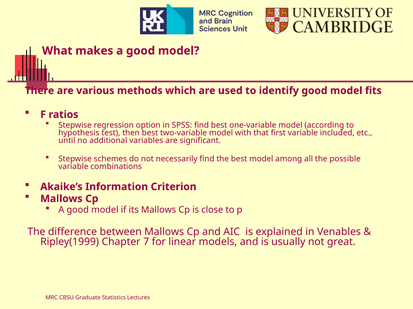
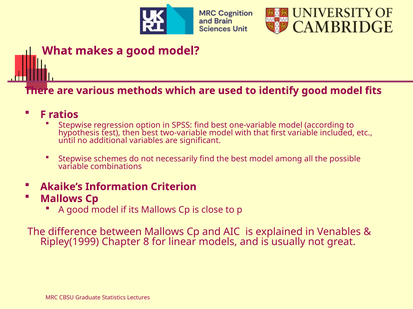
7: 7 -> 8
